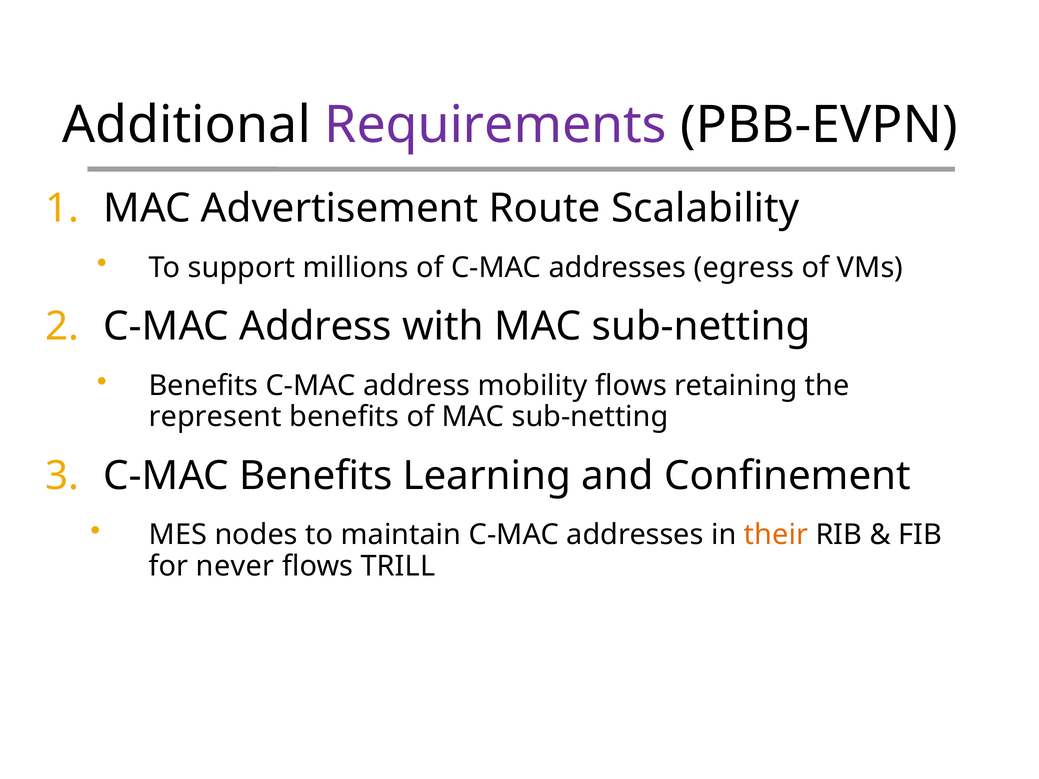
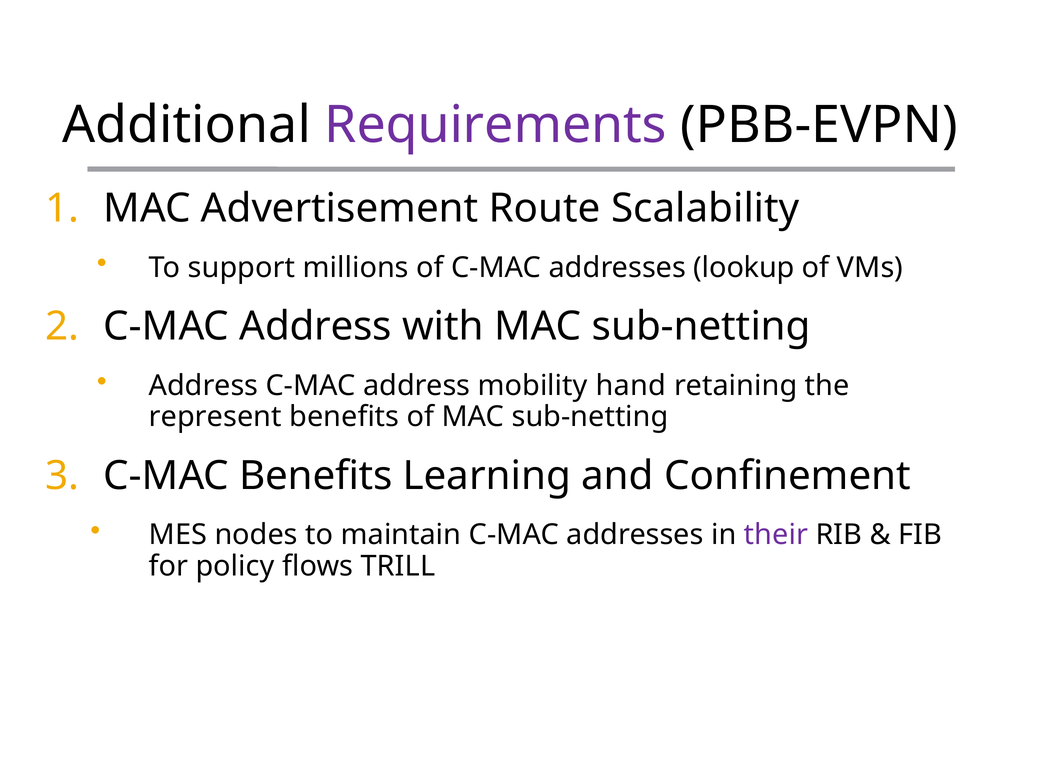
egress: egress -> lookup
Benefits at (204, 386): Benefits -> Address
mobility flows: flows -> hand
their colour: orange -> purple
never: never -> policy
